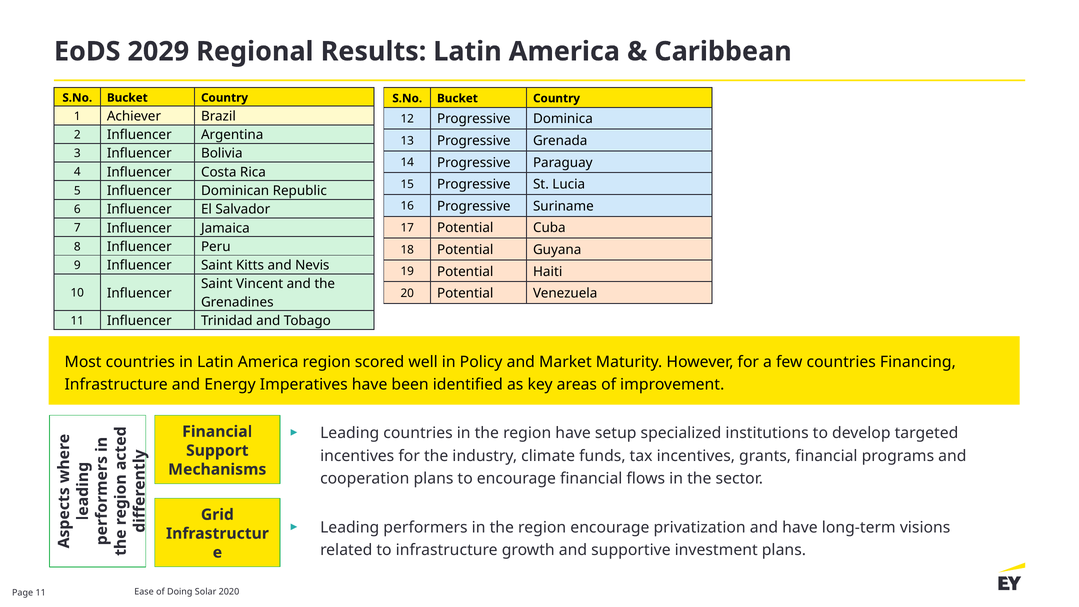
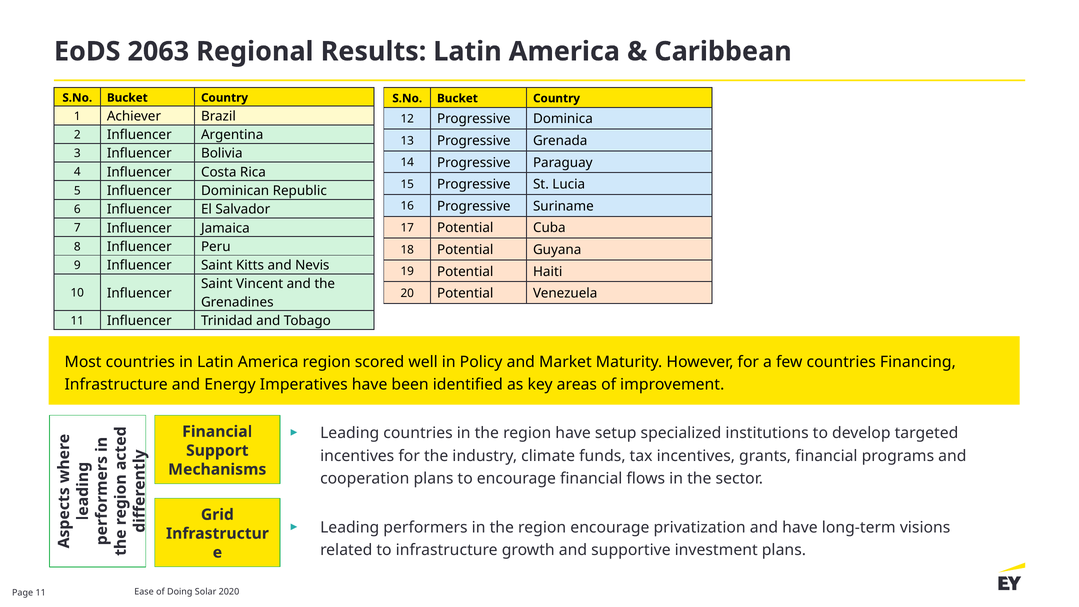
2029: 2029 -> 2063
